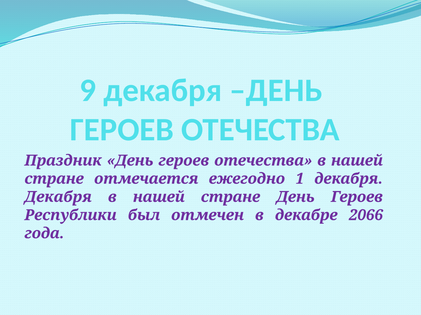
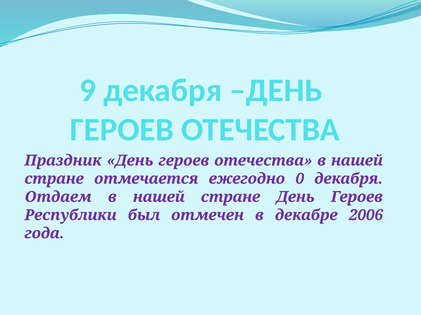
1: 1 -> 0
Декабря at (58, 197): Декабря -> Отдаем
2066: 2066 -> 2006
